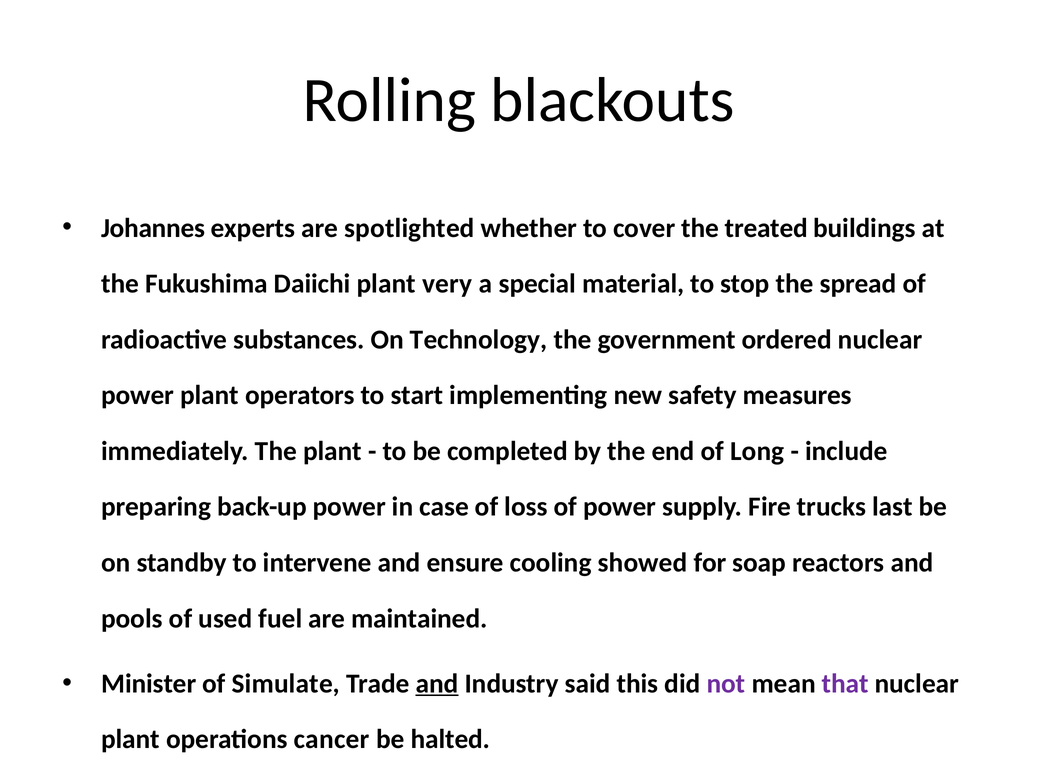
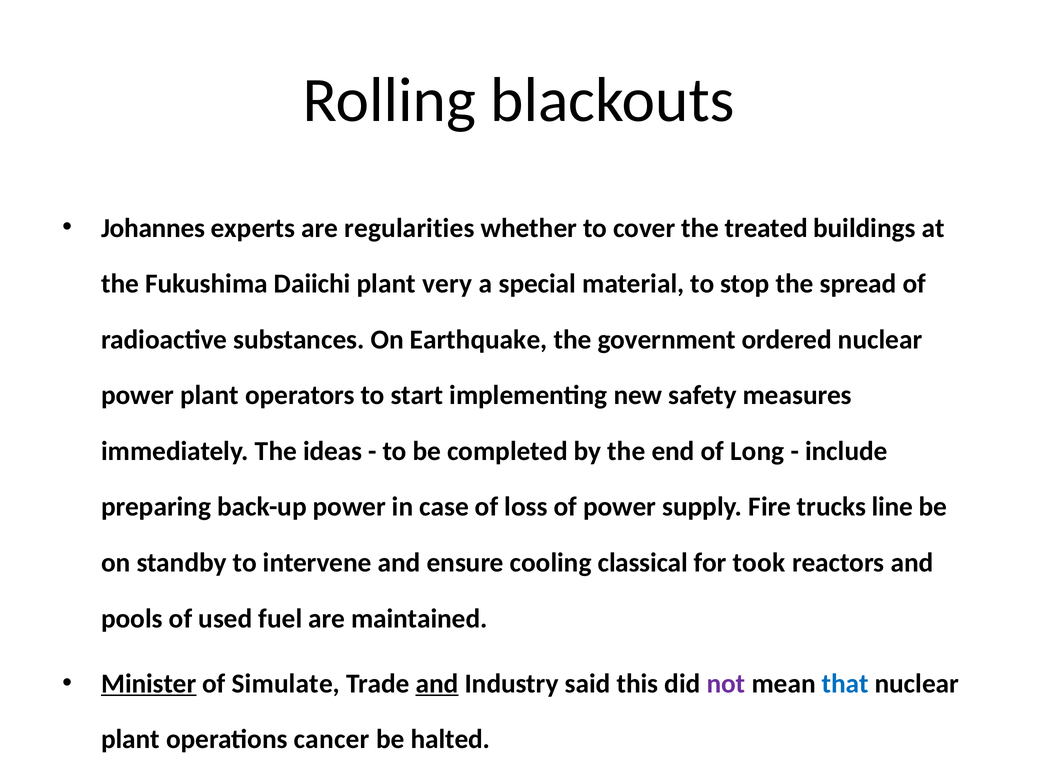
spotlighted: spotlighted -> regularities
Technology: Technology -> Earthquake
The plant: plant -> ideas
last: last -> line
showed: showed -> classical
soap: soap -> took
Minister underline: none -> present
that colour: purple -> blue
